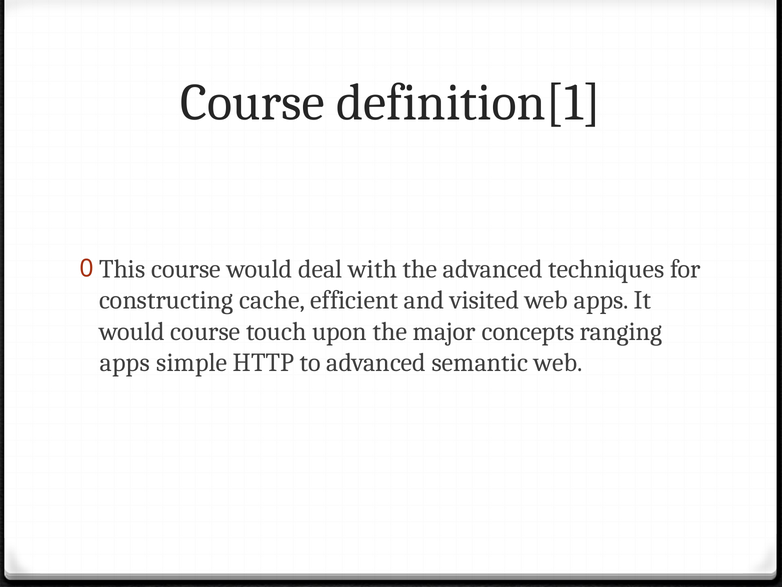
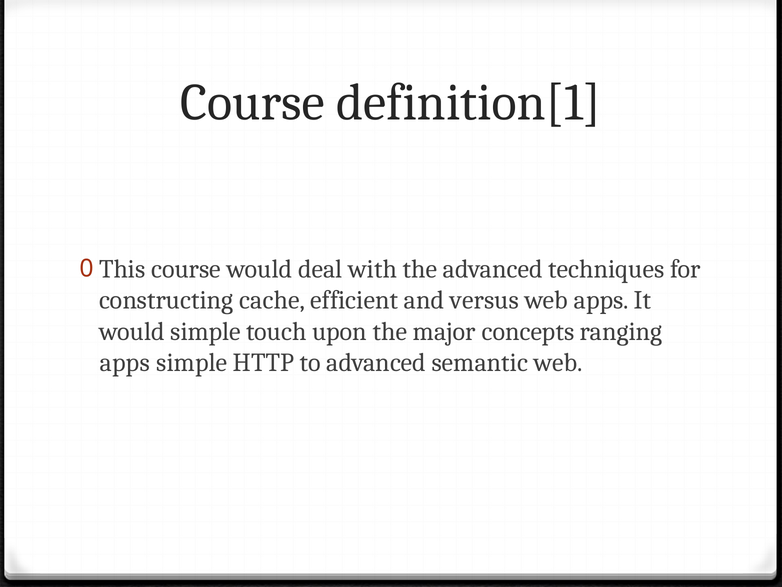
visited: visited -> versus
would course: course -> simple
